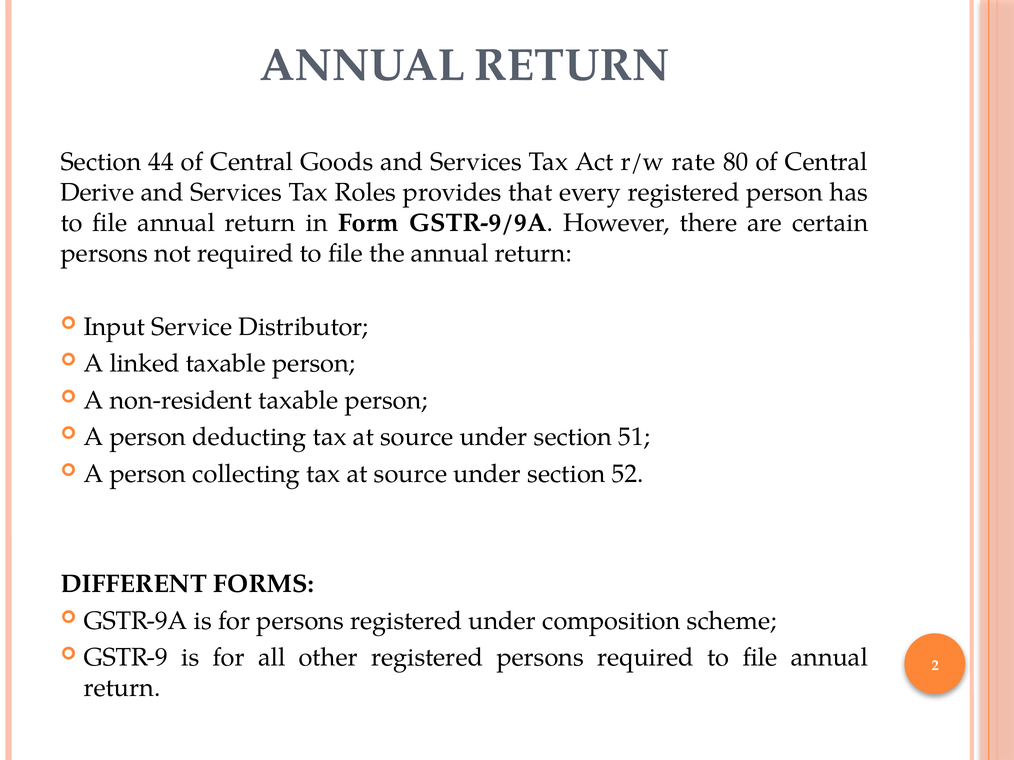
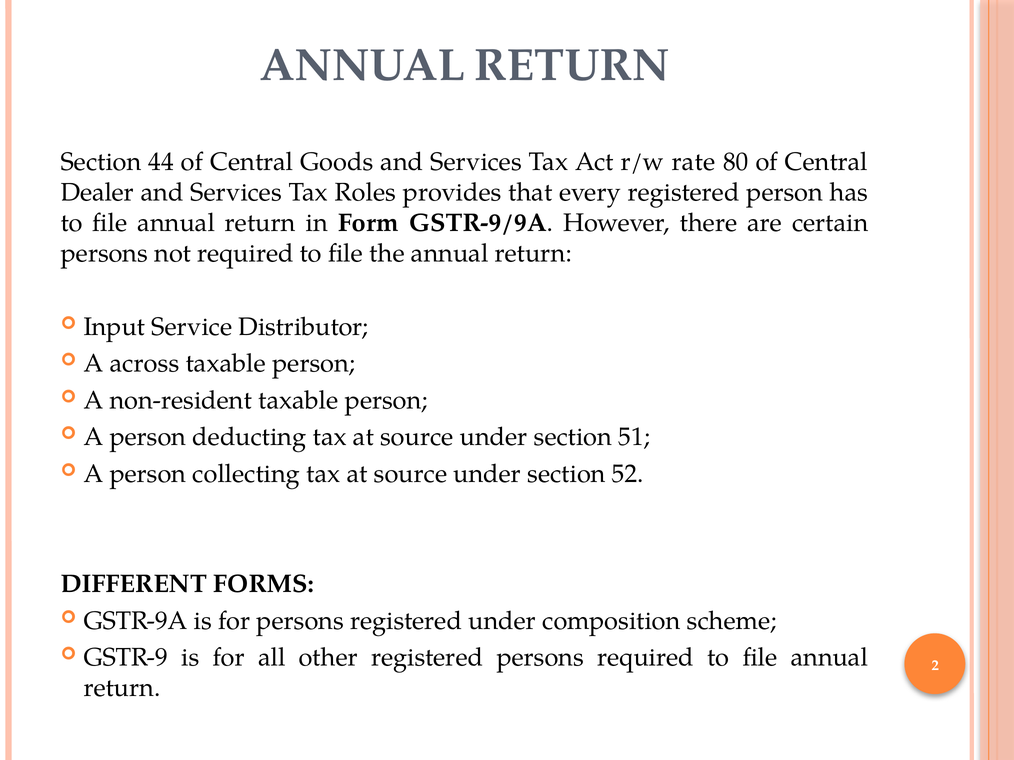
Derive: Derive -> Dealer
linked: linked -> across
